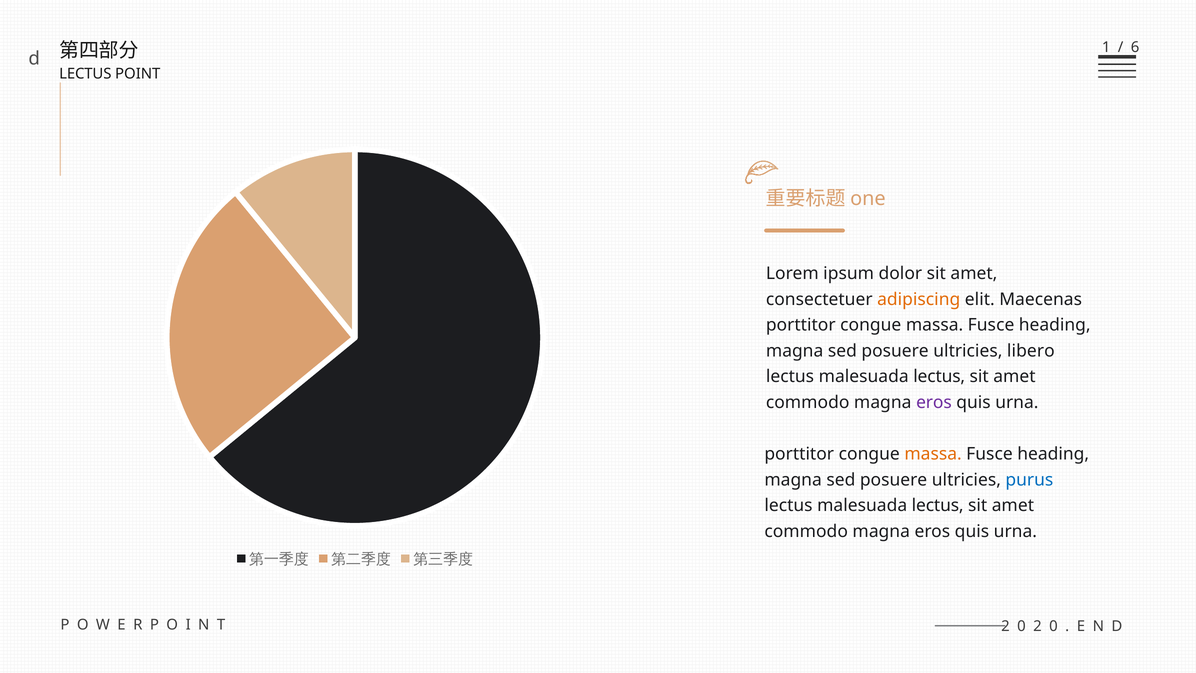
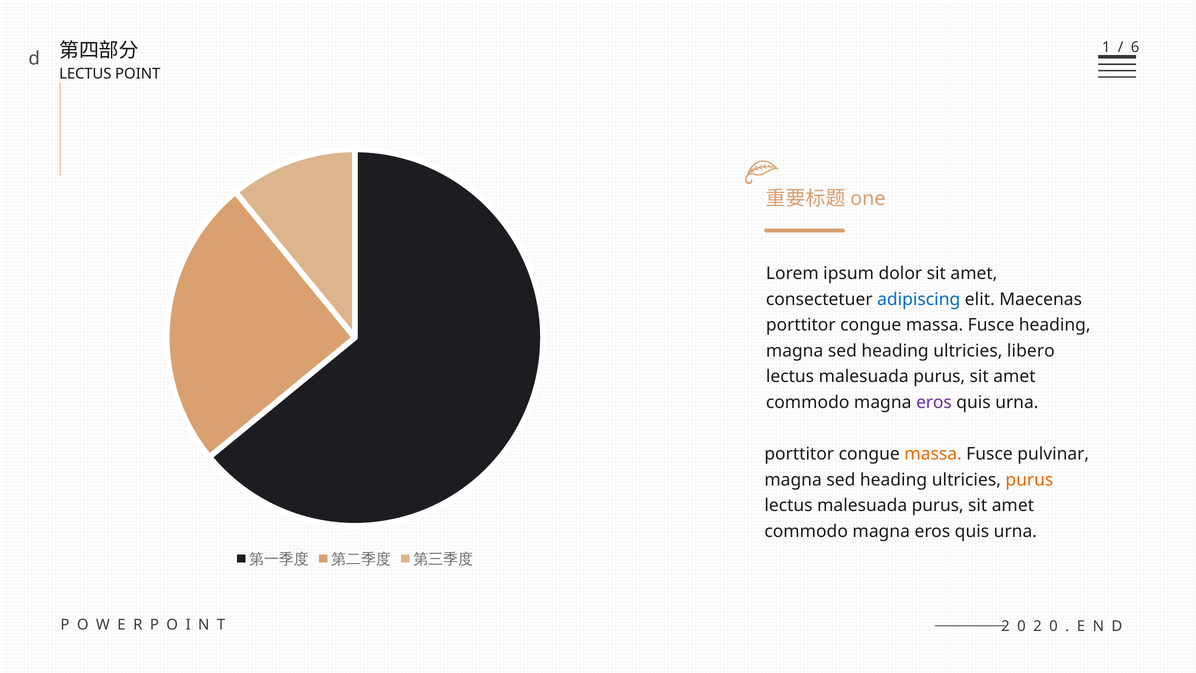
adipiscing colour: orange -> blue
posuere at (895, 351): posuere -> heading
lectus at (939, 377): lectus -> purus
heading at (1053, 454): heading -> pulvinar
posuere at (894, 480): posuere -> heading
purus at (1029, 480) colour: blue -> orange
lectus at (938, 505): lectus -> purus
